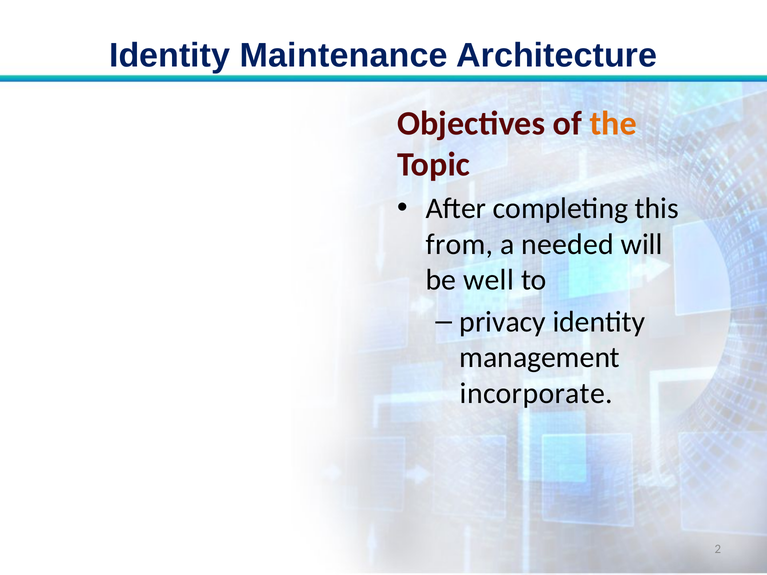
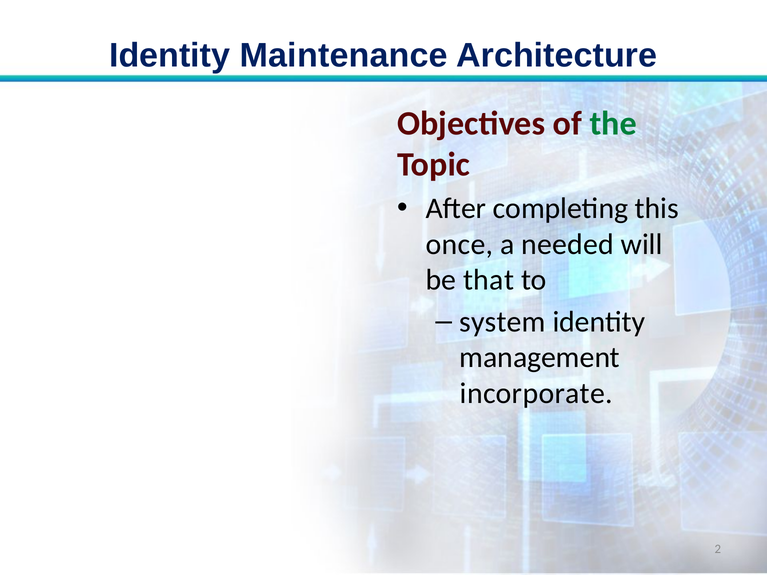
the colour: orange -> green
from: from -> once
well: well -> that
privacy: privacy -> system
